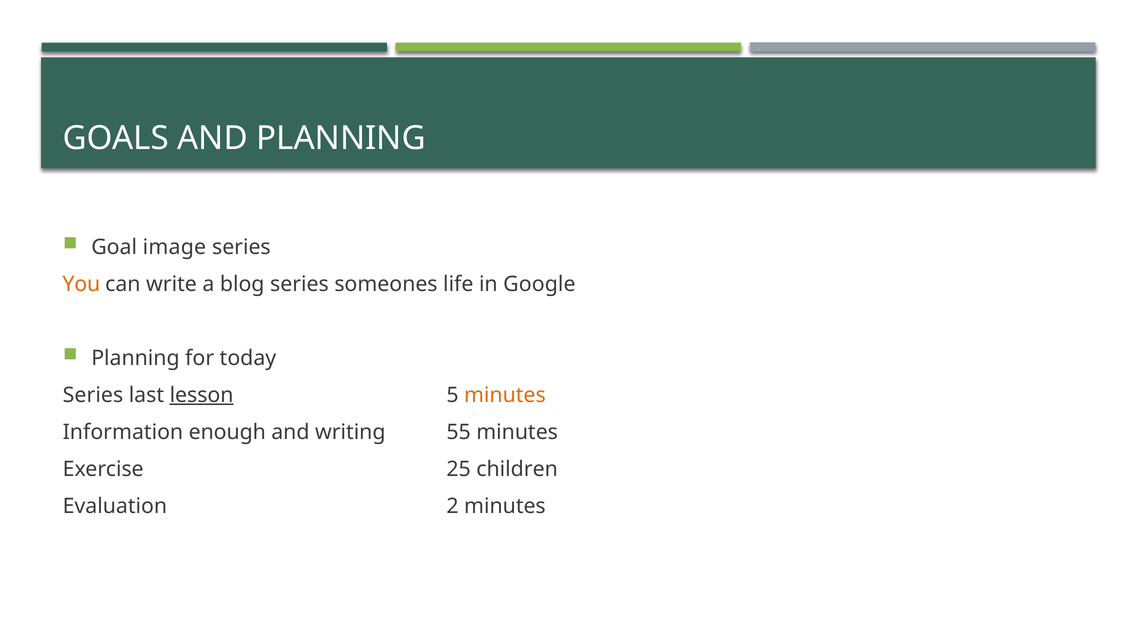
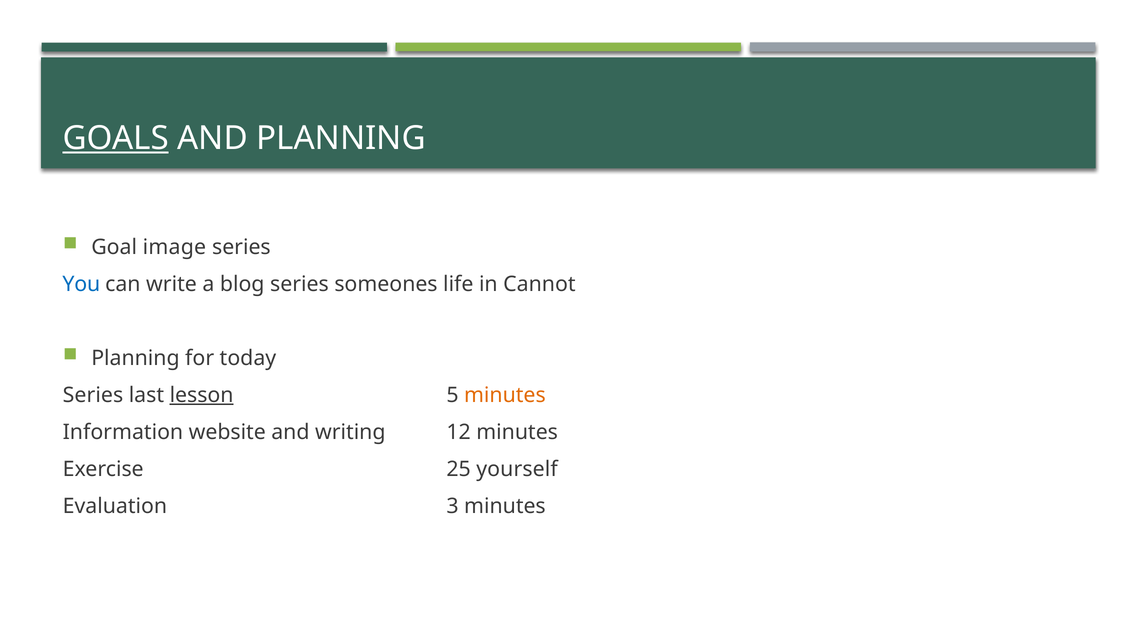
GOALS underline: none -> present
You colour: orange -> blue
Google: Google -> Cannot
enough: enough -> website
55: 55 -> 12
children: children -> yourself
2: 2 -> 3
